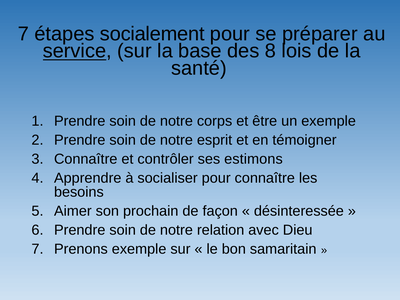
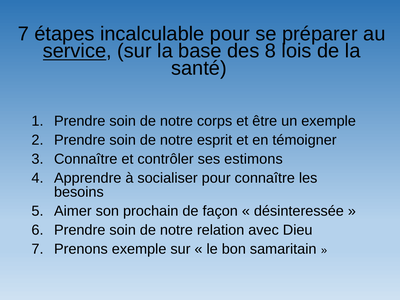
socialement: socialement -> incalculable
